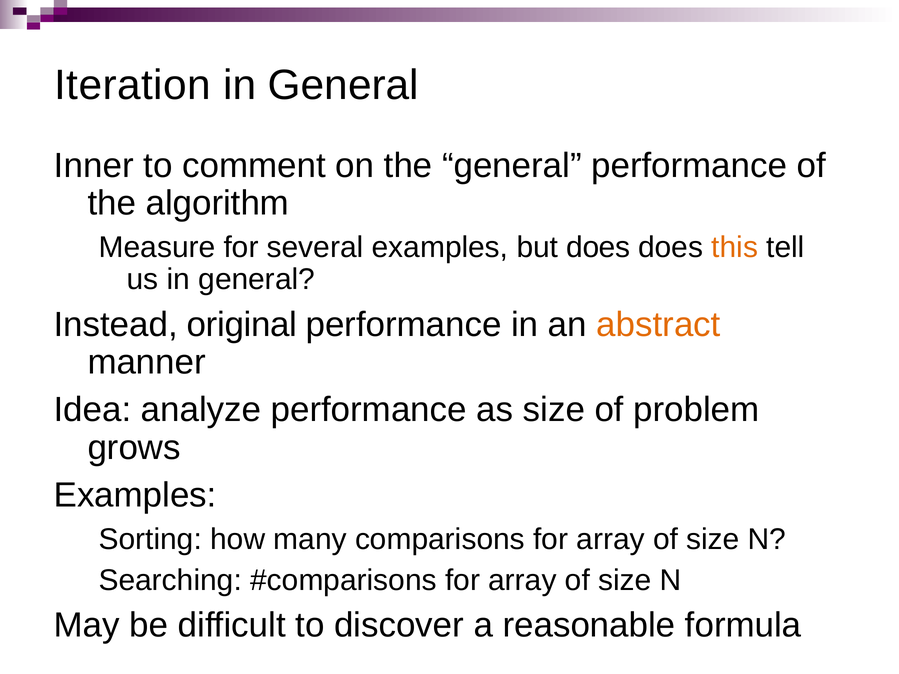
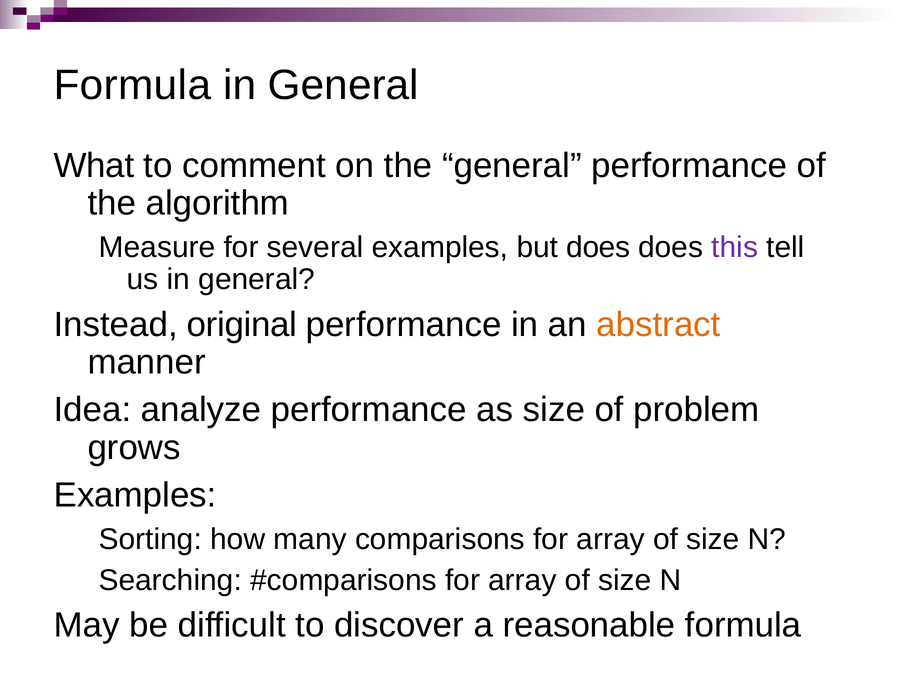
Iteration at (132, 85): Iteration -> Formula
Inner: Inner -> What
this colour: orange -> purple
